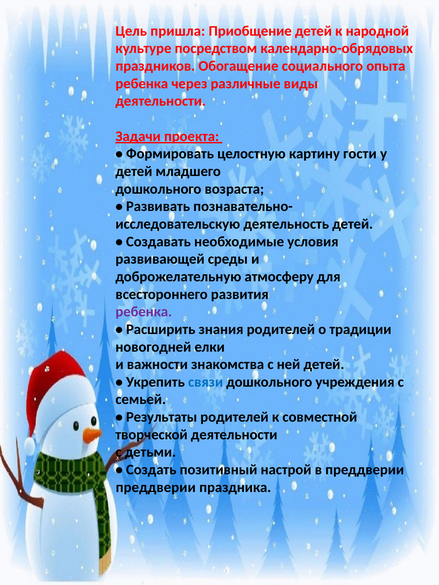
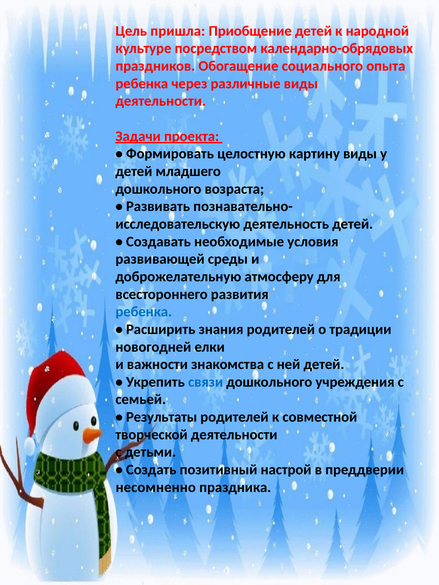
картину гости: гости -> виды
ребенка at (144, 312) colour: purple -> blue
преддверии at (156, 488): преддверии -> несомненно
